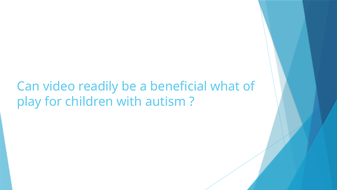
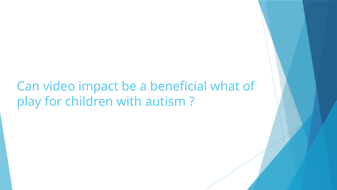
readily: readily -> impact
